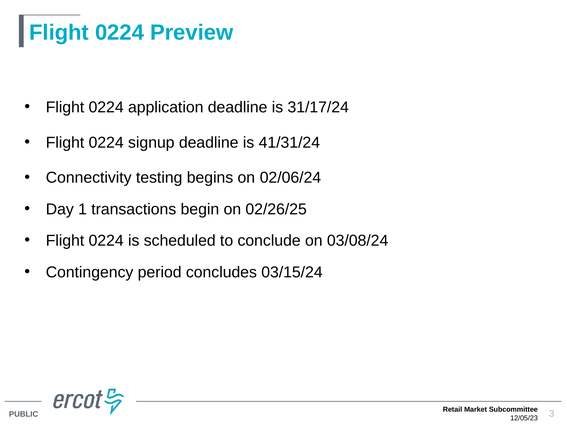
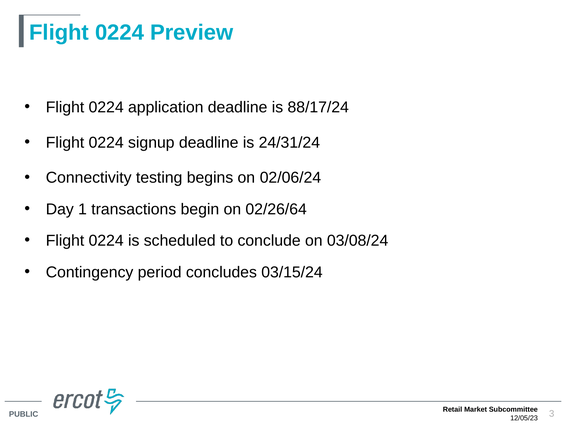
31/17/24: 31/17/24 -> 88/17/24
41/31/24: 41/31/24 -> 24/31/24
02/26/25: 02/26/25 -> 02/26/64
